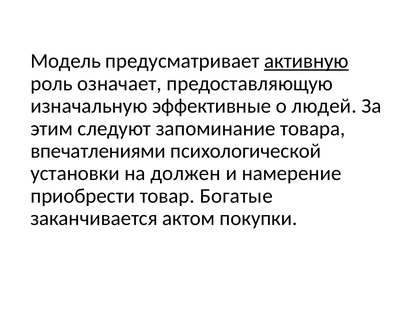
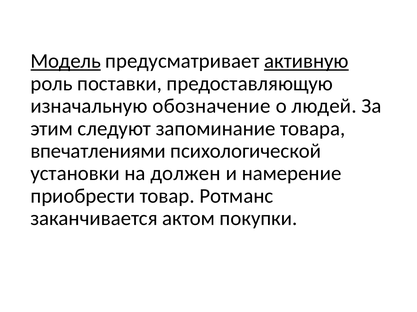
Модель underline: none -> present
означает: означает -> поставки
эффективные: эффективные -> обозначение
Богатые: Богатые -> Ротманс
